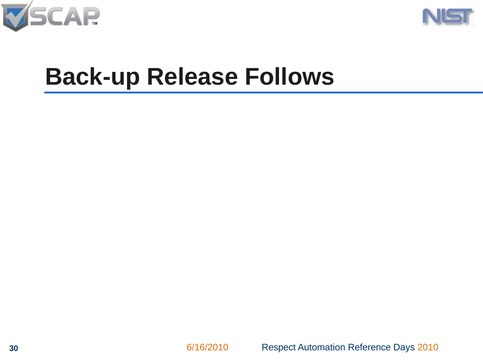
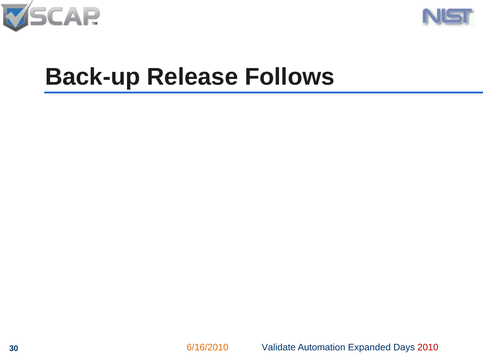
Respect: Respect -> Validate
Reference: Reference -> Expanded
2010 colour: orange -> red
